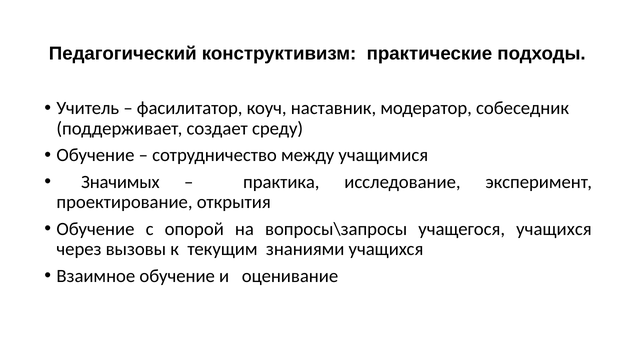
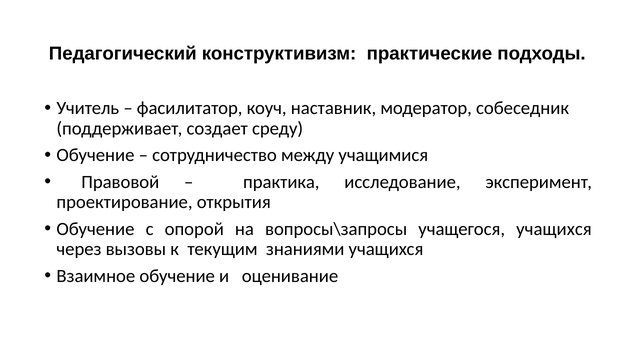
Значимых: Значимых -> Правовой
